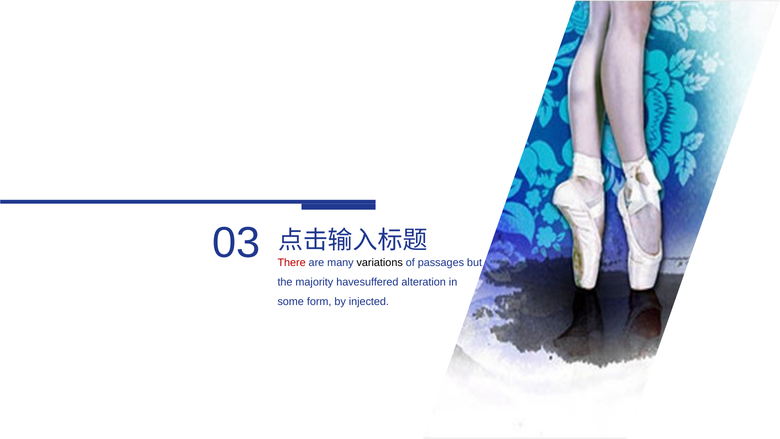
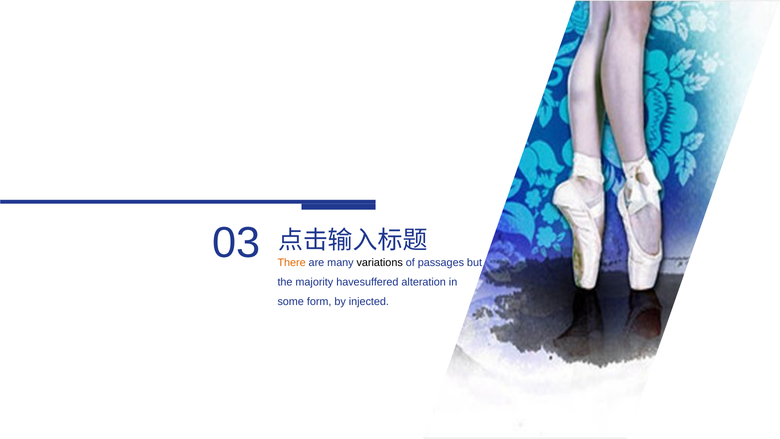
There colour: red -> orange
